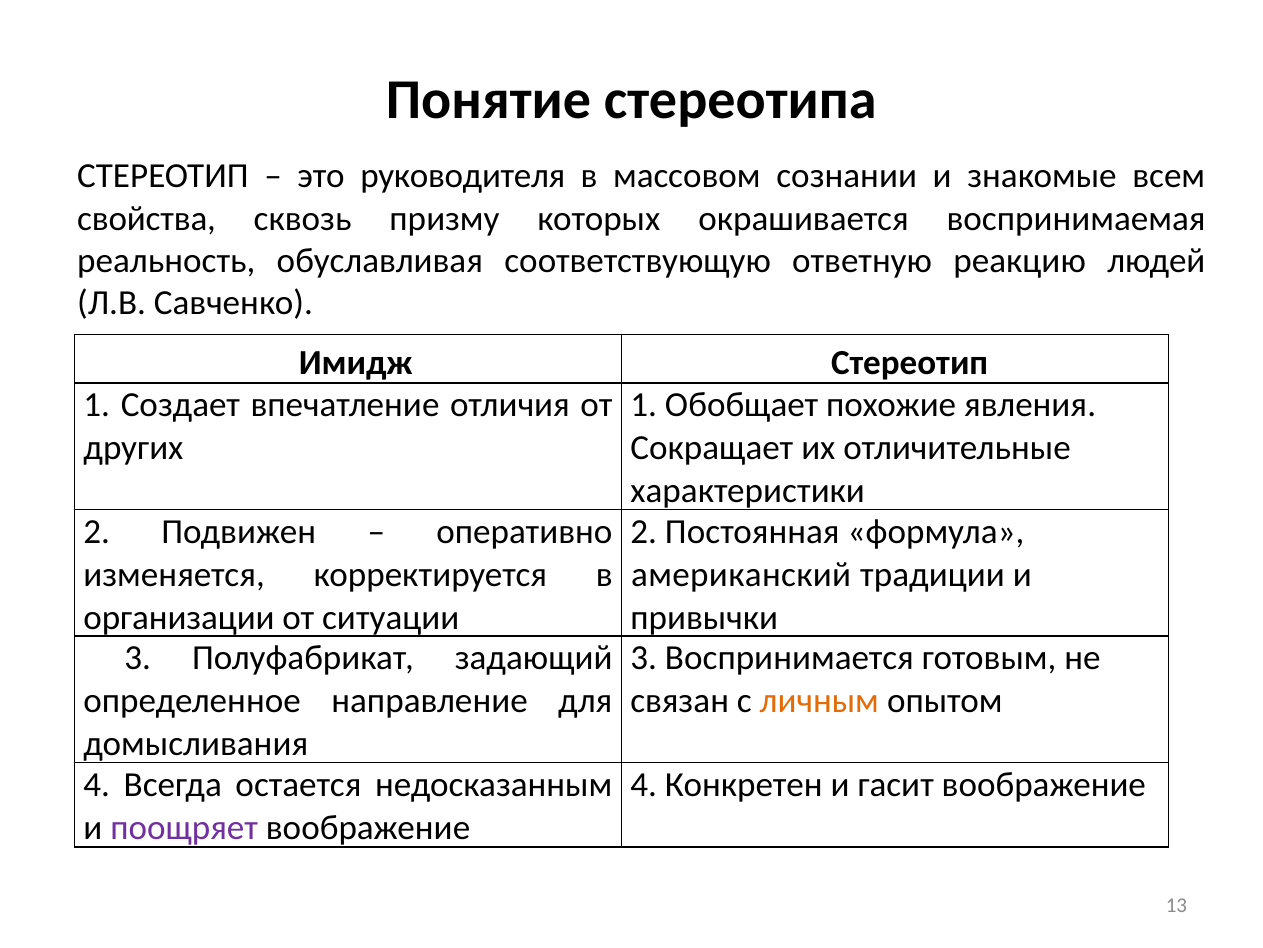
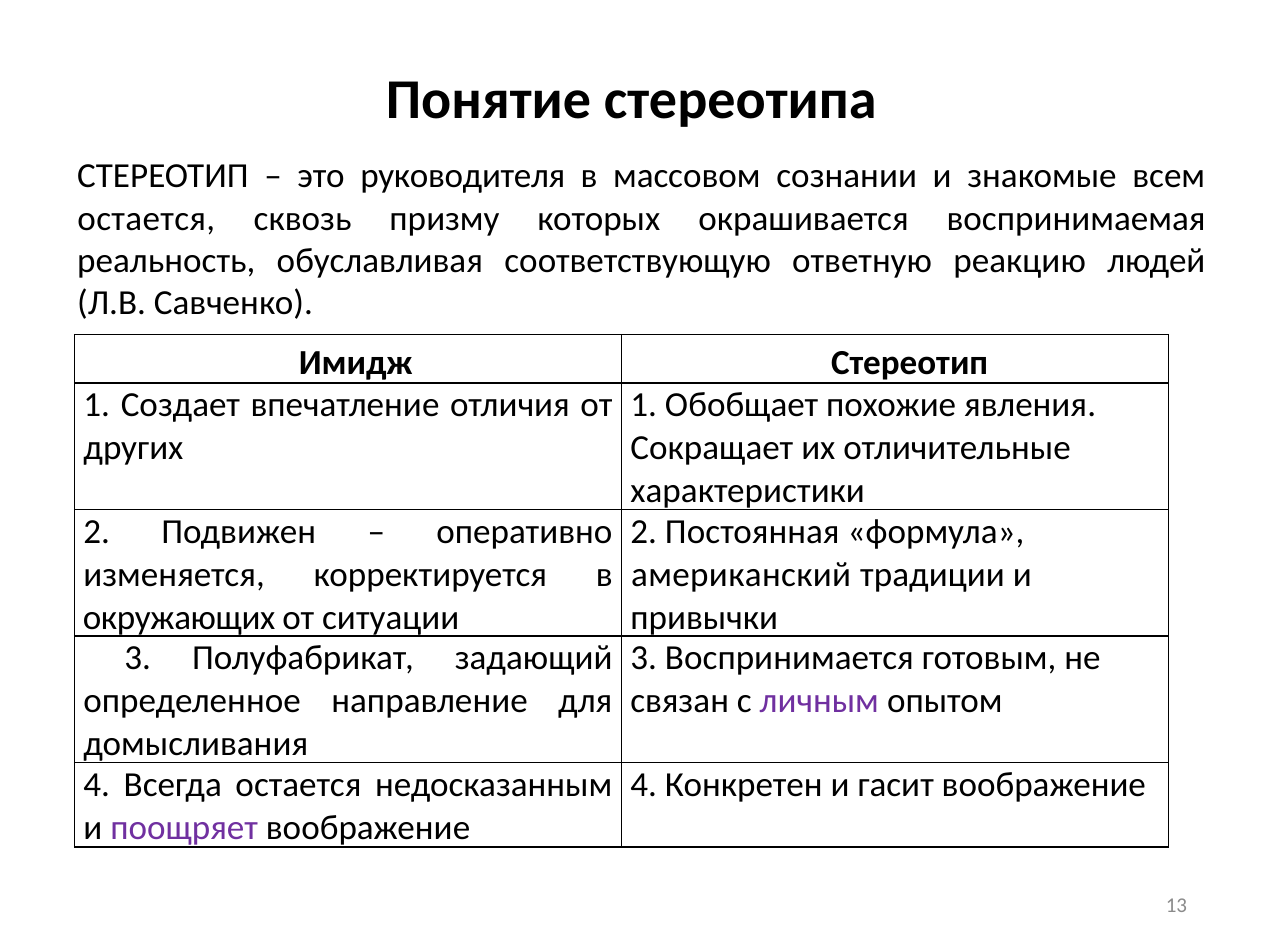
свойства at (147, 218): свойства -> остается
организации: организации -> окружающих
личным colour: orange -> purple
